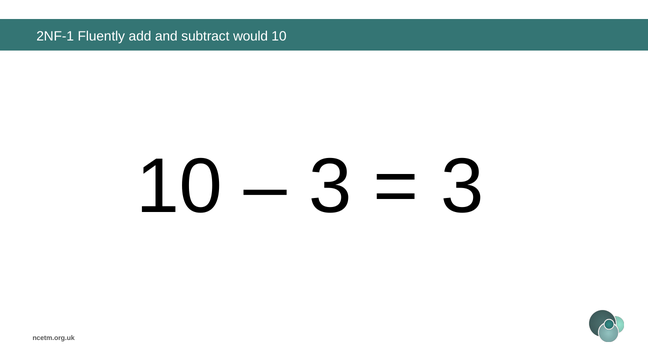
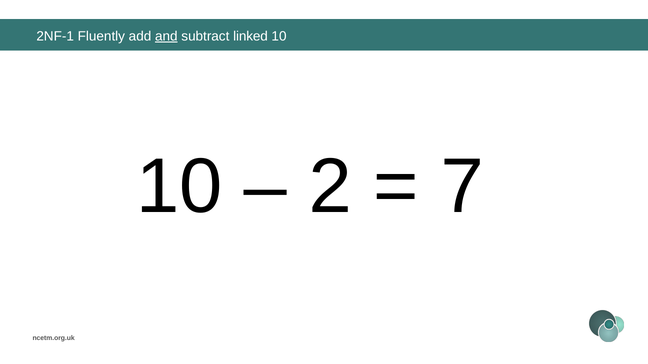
and underline: none -> present
would: would -> linked
3 at (330, 187): 3 -> 2
3 at (462, 187): 3 -> 7
